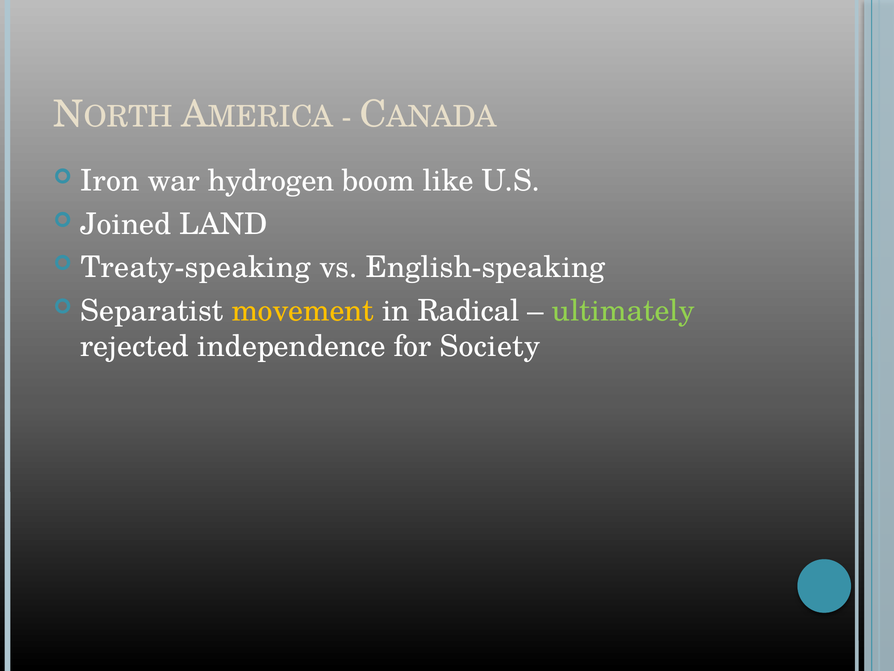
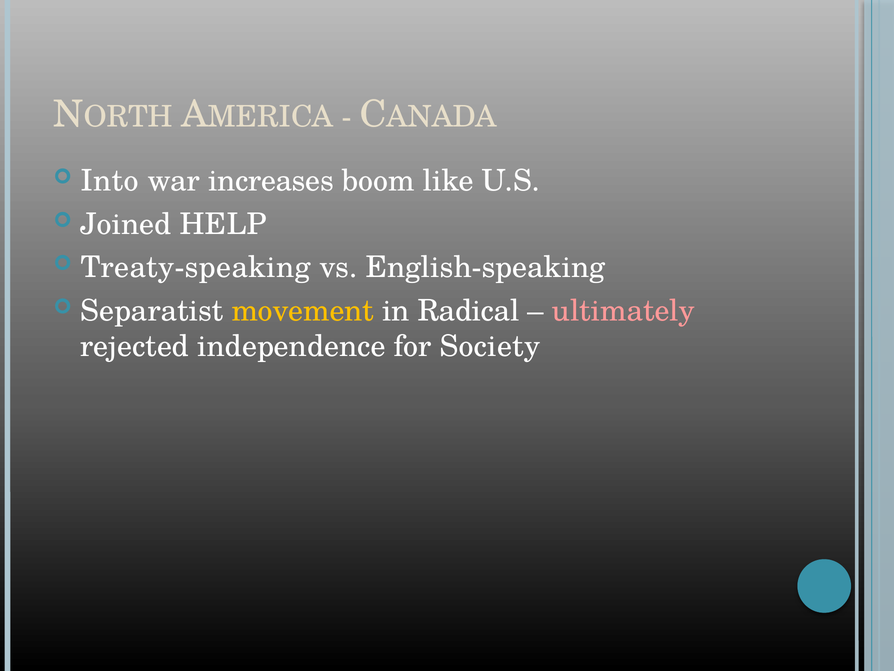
Iron: Iron -> Into
hydrogen: hydrogen -> increases
LAND: LAND -> HELP
ultimately colour: light green -> pink
